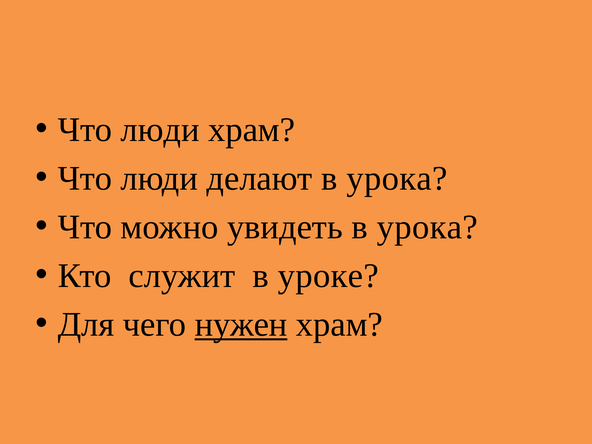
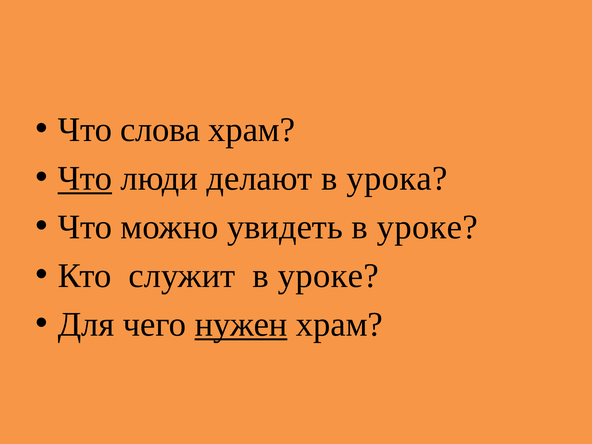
люди at (160, 130): люди -> слова
Что at (85, 178) underline: none -> present
увидеть в урока: урока -> уроке
